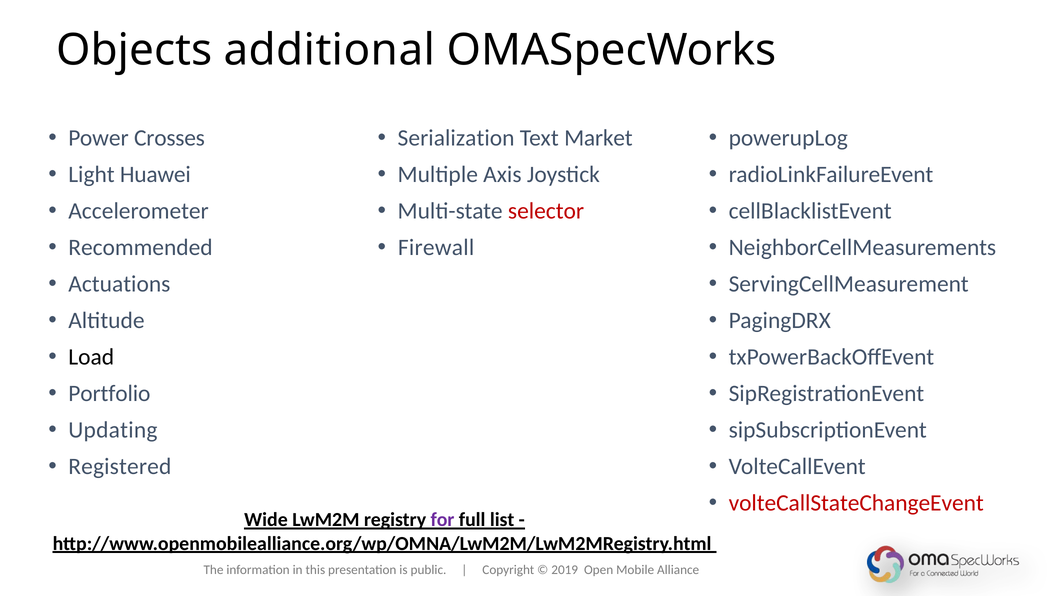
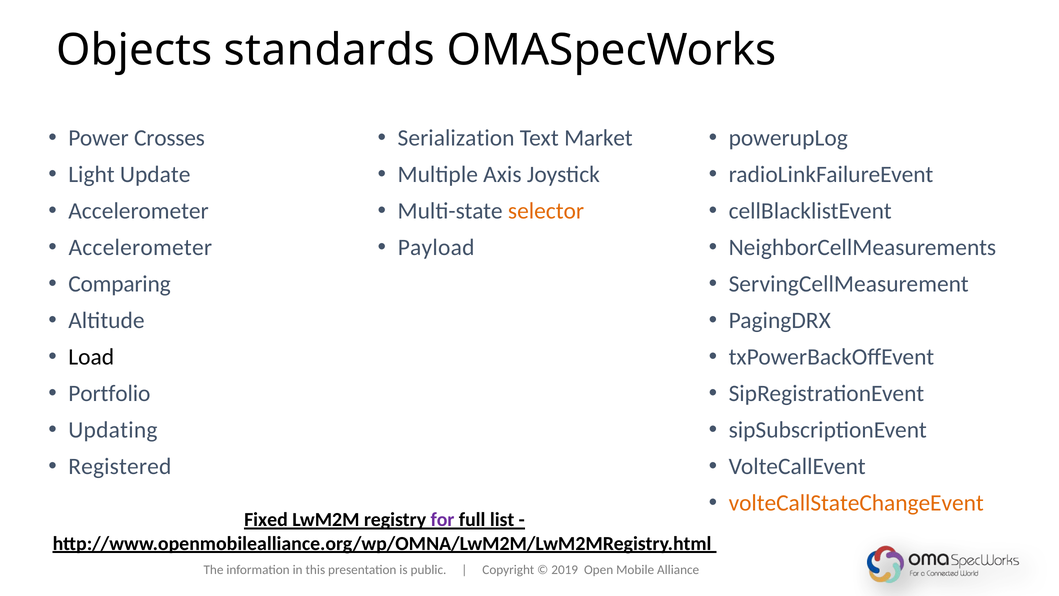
additional: additional -> standards
Huawei: Huawei -> Update
selector colour: red -> orange
Recommended at (140, 247): Recommended -> Accelerometer
Firewall: Firewall -> Payload
Actuations: Actuations -> Comparing
volteCallStateChangeEvent colour: red -> orange
Wide: Wide -> Fixed
